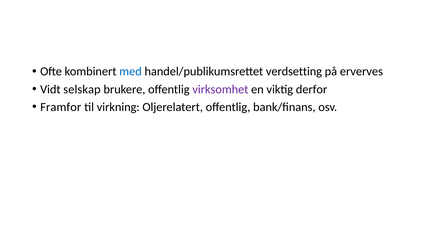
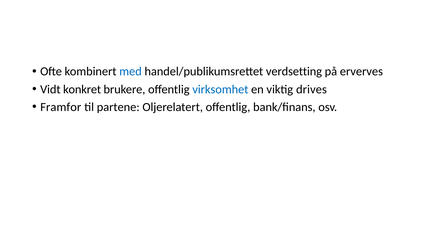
selskap: selskap -> konkret
virksomhet colour: purple -> blue
derfor: derfor -> drives
virkning: virkning -> partene
